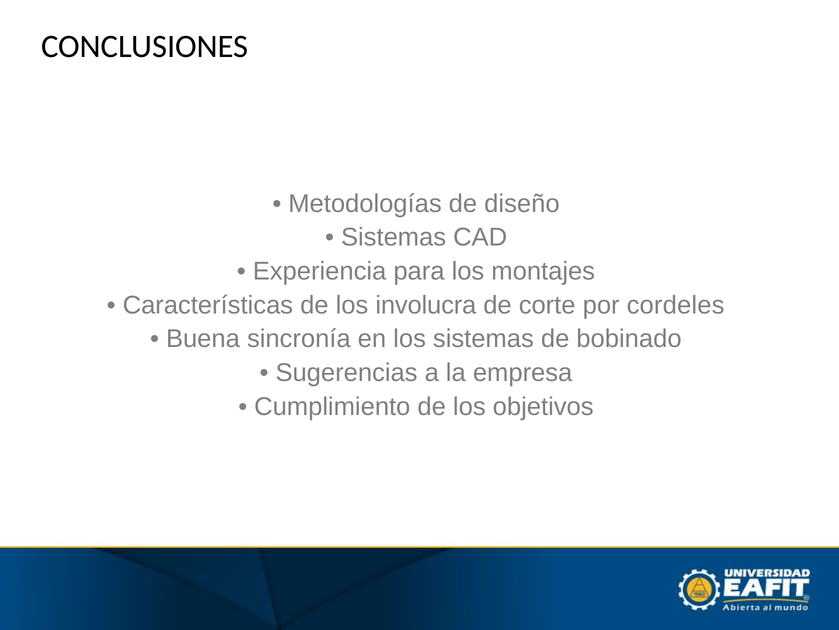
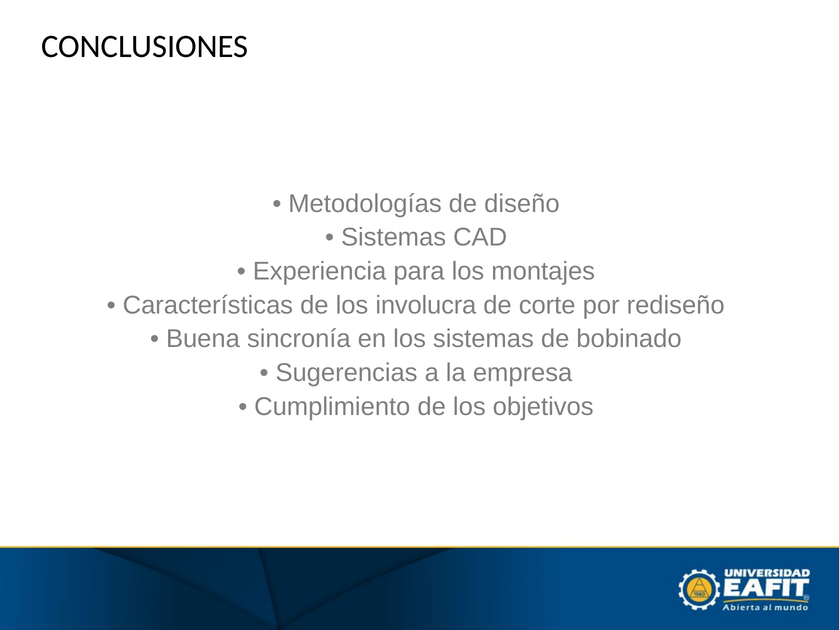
cordeles: cordeles -> rediseño
